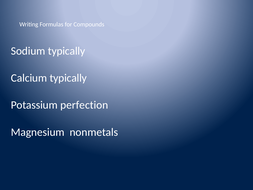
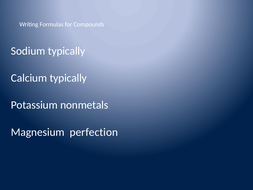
perfection: perfection -> nonmetals
nonmetals: nonmetals -> perfection
